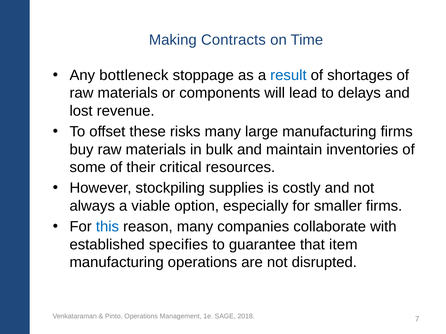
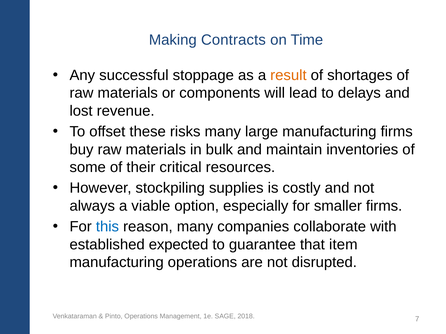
bottleneck: bottleneck -> successful
result colour: blue -> orange
specifies: specifies -> expected
